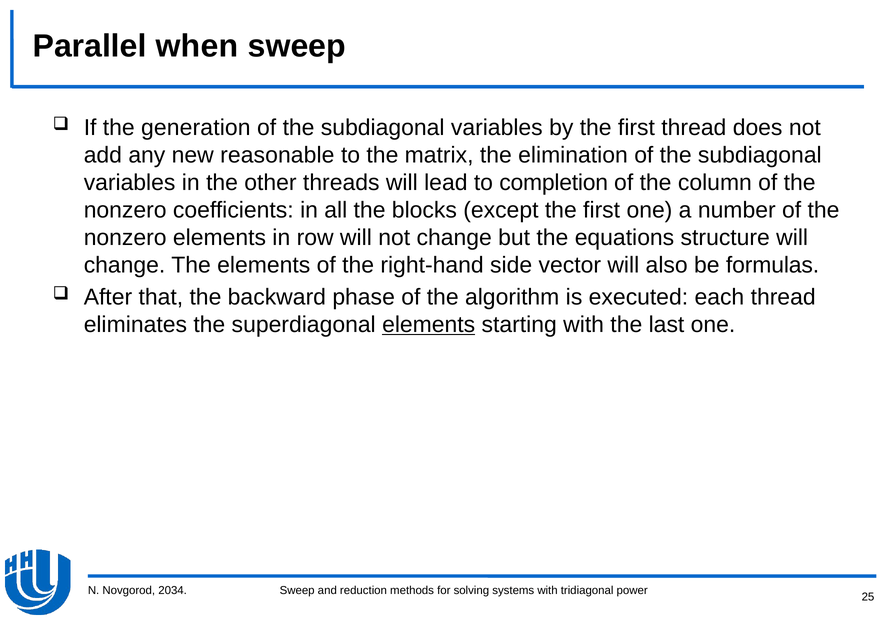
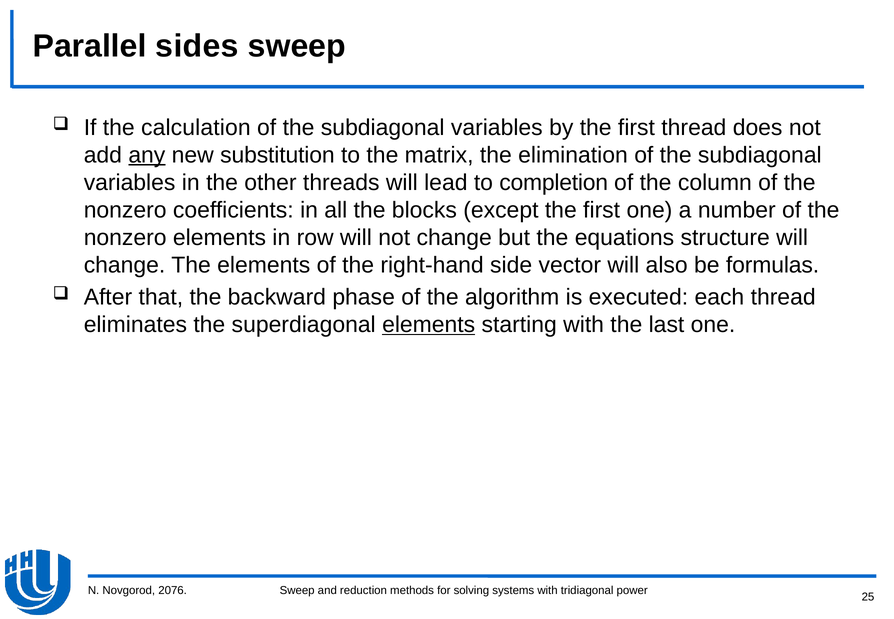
when: when -> sides
generation: generation -> calculation
any underline: none -> present
reasonable: reasonable -> substitution
2034: 2034 -> 2076
